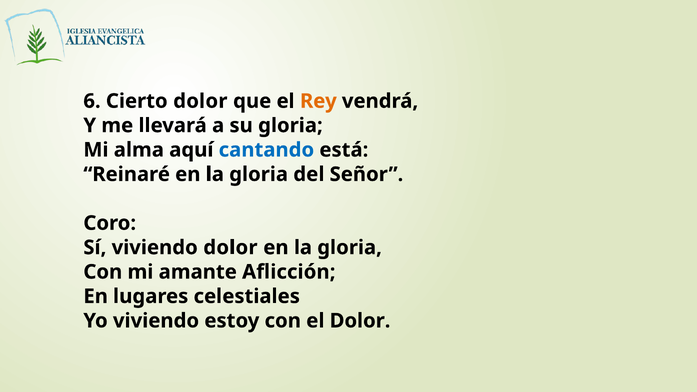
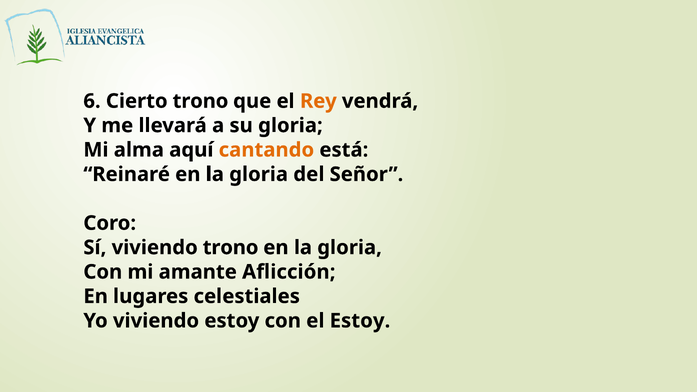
Cierto dolor: dolor -> trono
cantando colour: blue -> orange
viviendo dolor: dolor -> trono
el Dolor: Dolor -> Estoy
